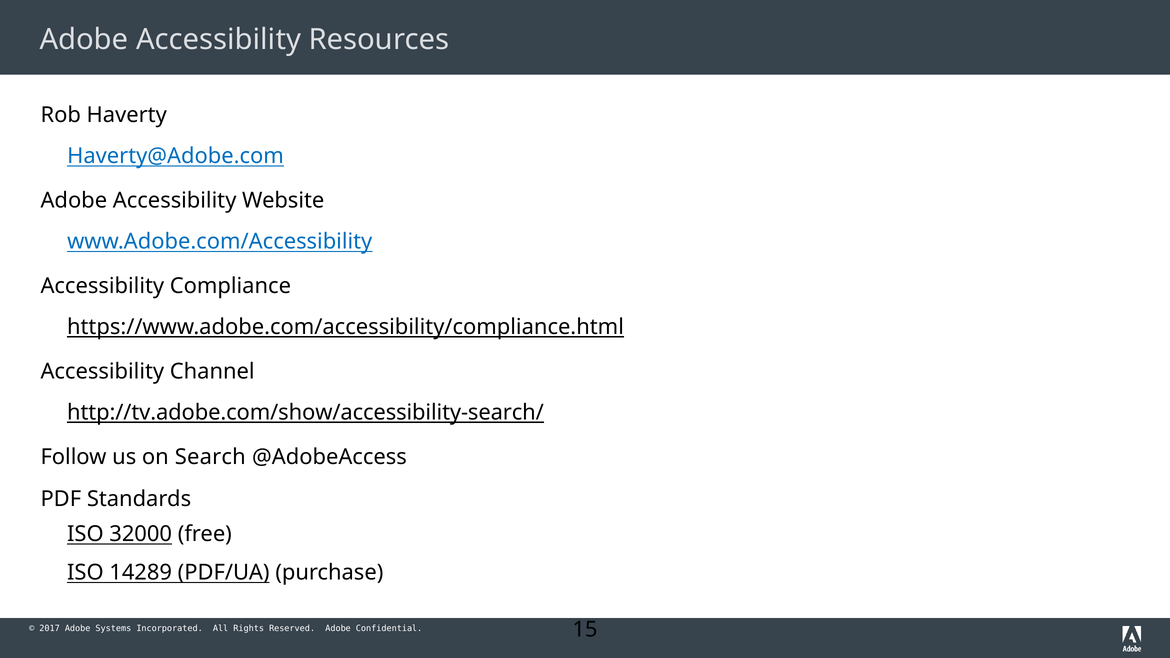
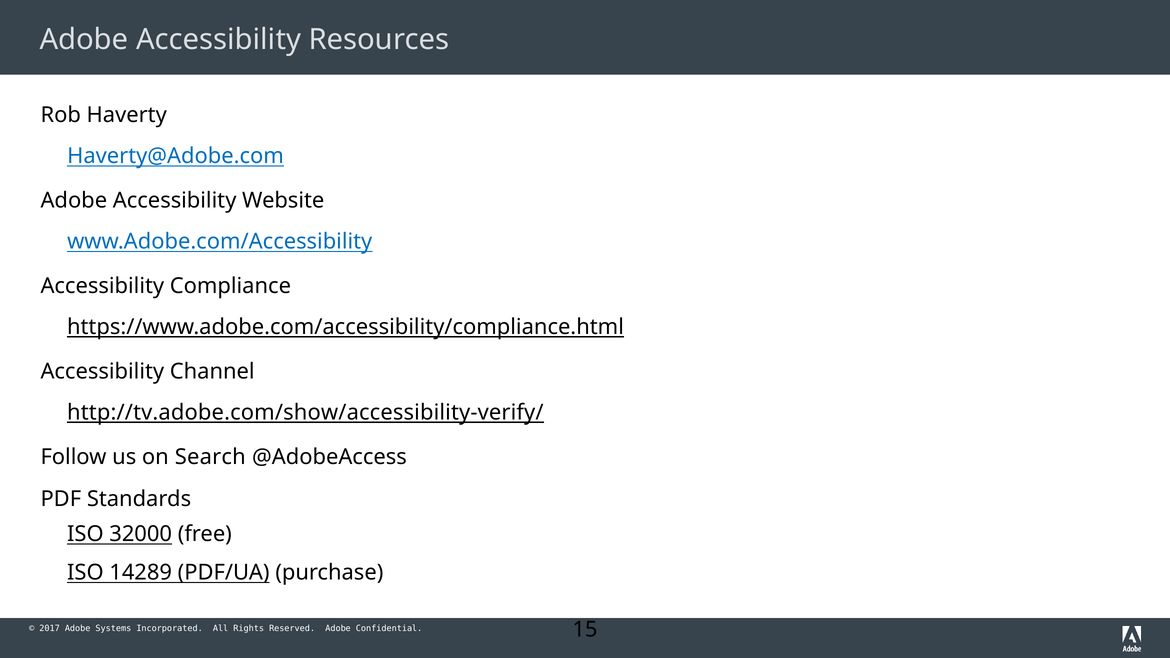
http://tv.adobe.com/show/accessibility-search/: http://tv.adobe.com/show/accessibility-search/ -> http://tv.adobe.com/show/accessibility-verify/
